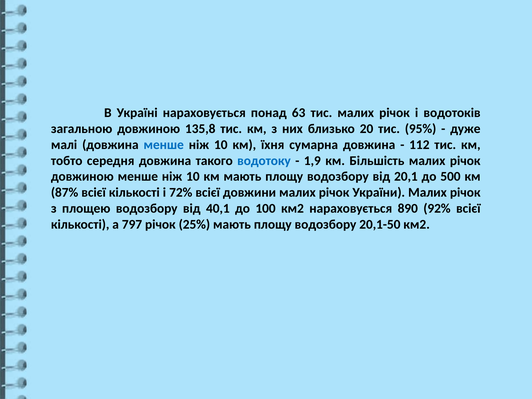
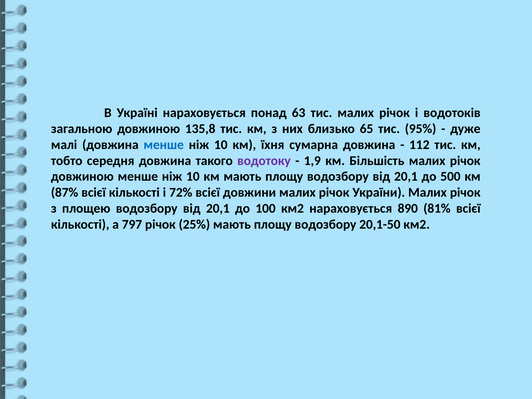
20: 20 -> 65
водотоку colour: blue -> purple
площею водозбору від 40,1: 40,1 -> 20,1
92%: 92% -> 81%
